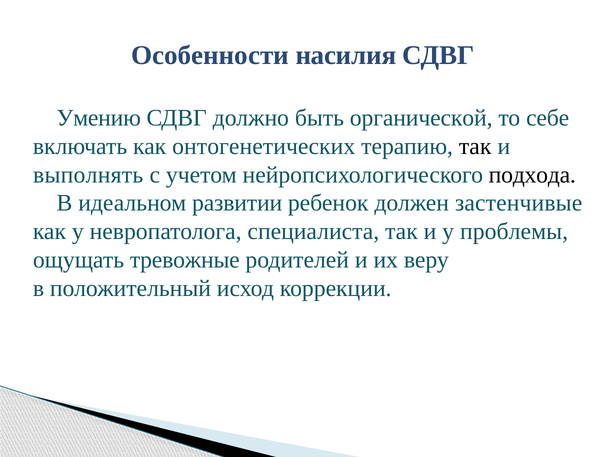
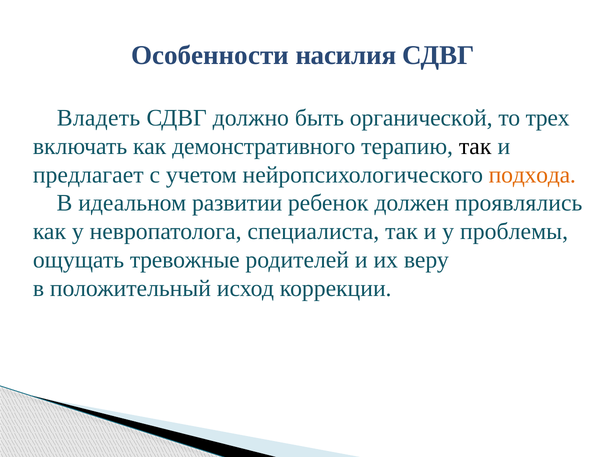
Умению: Умению -> Владеть
себе: себе -> трех
онтогенетических: онтогенетических -> демонстративного
выполнять: выполнять -> предлагает
подхода colour: black -> orange
застенчивые: застенчивые -> проявлялись
